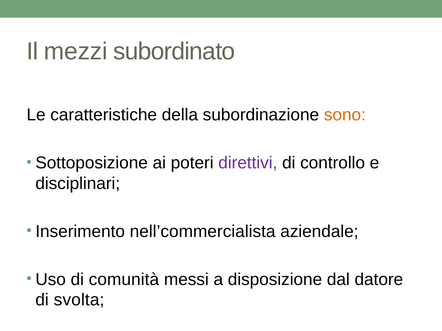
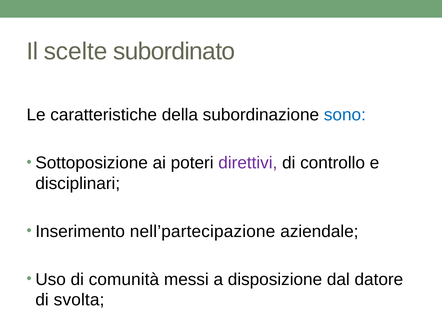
mezzi: mezzi -> scelte
sono colour: orange -> blue
nell’commercialista: nell’commercialista -> nell’partecipazione
